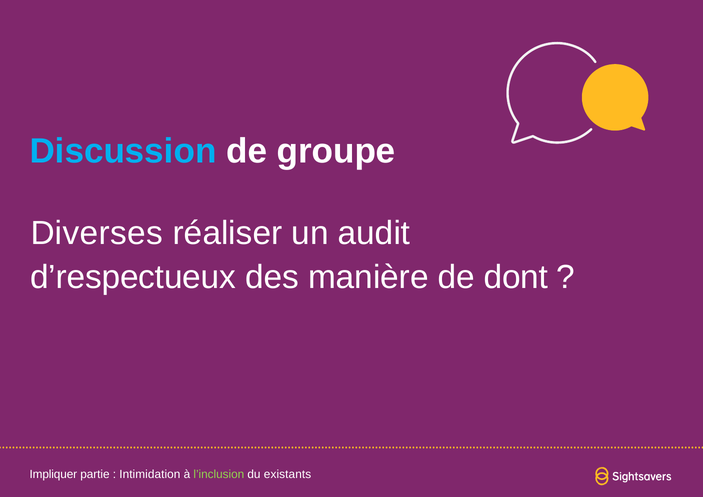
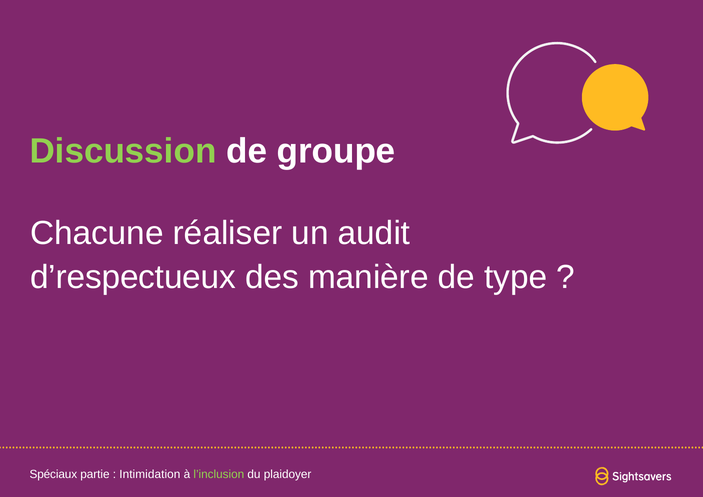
Discussion colour: light blue -> light green
Diverses: Diverses -> Chacune
dont: dont -> type
Impliquer: Impliquer -> Spéciaux
existants: existants -> plaidoyer
